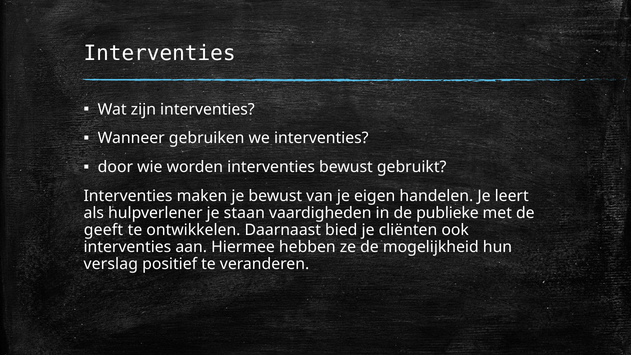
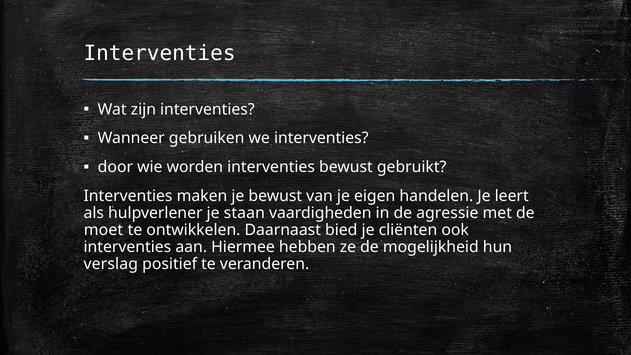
publieke: publieke -> agressie
geeft: geeft -> moet
